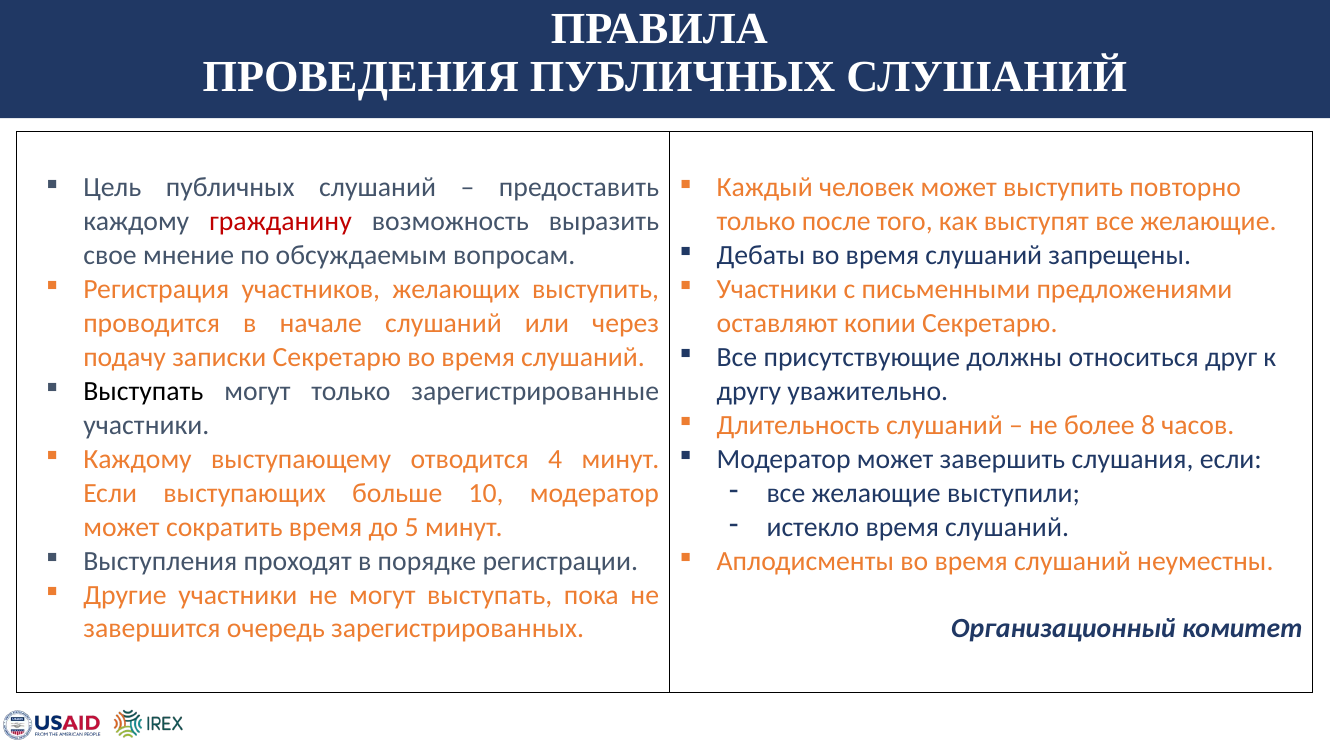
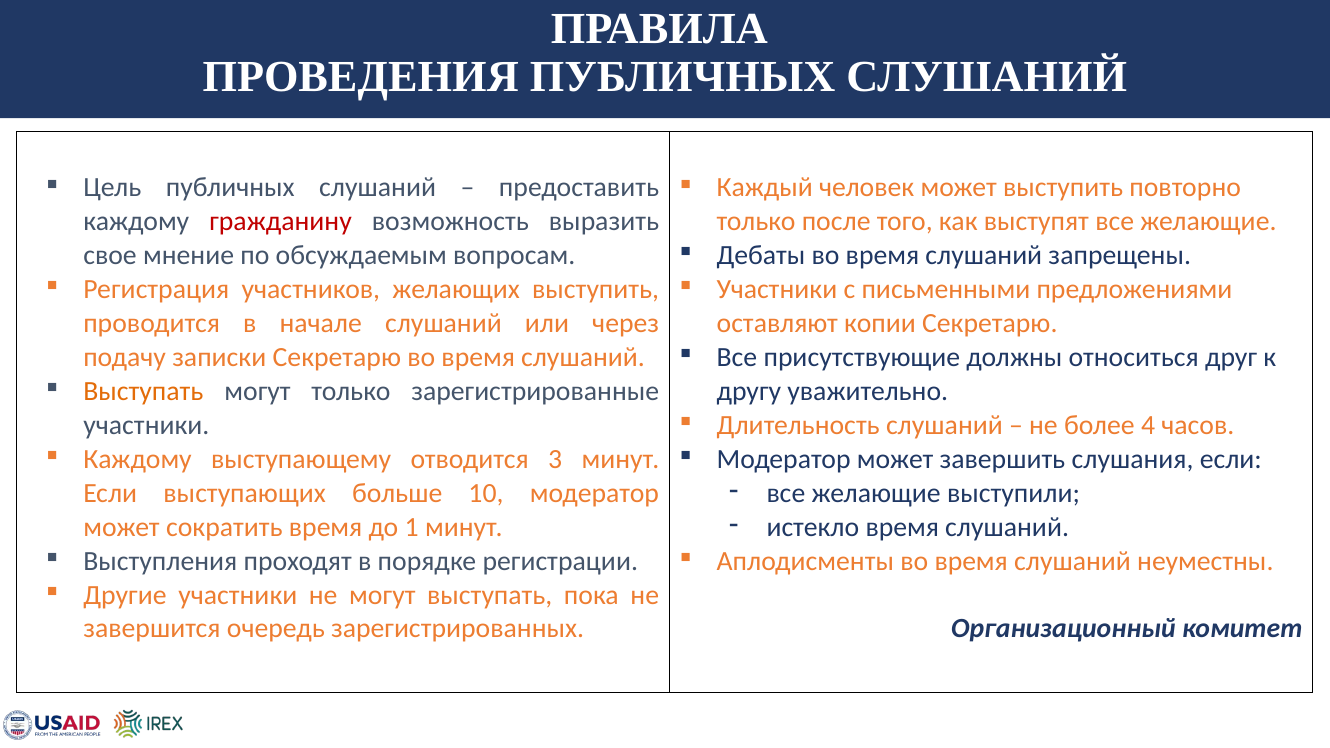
Выступать at (143, 391) colour: black -> orange
8: 8 -> 4
4: 4 -> 3
5: 5 -> 1
